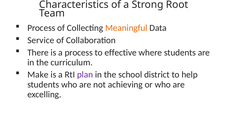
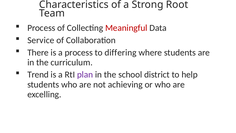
Meaningful colour: orange -> red
effective: effective -> differing
Make: Make -> Trend
